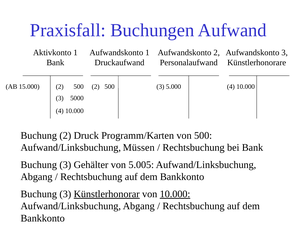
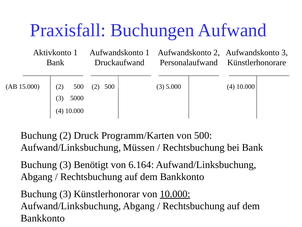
Gehälter: Gehälter -> Benötigt
5.005: 5.005 -> 6.164
Künstlerhonorar underline: present -> none
